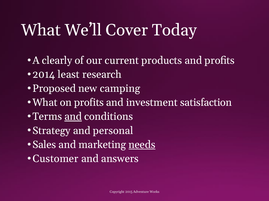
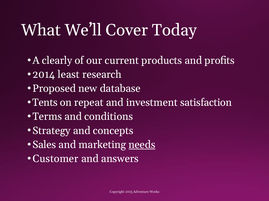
camping: camping -> database
What at (45, 103): What -> Tents
on profits: profits -> repeat
and at (73, 117) underline: present -> none
personal: personal -> concepts
